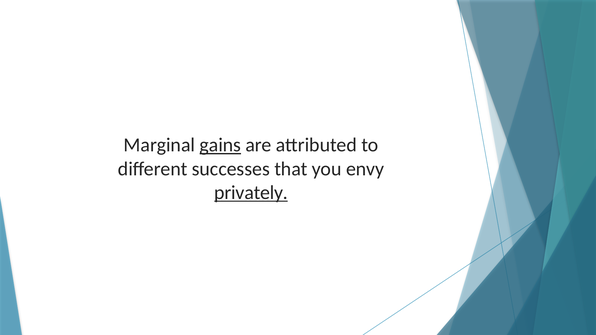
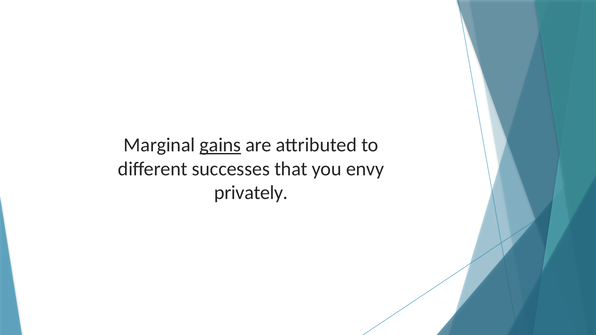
privately underline: present -> none
